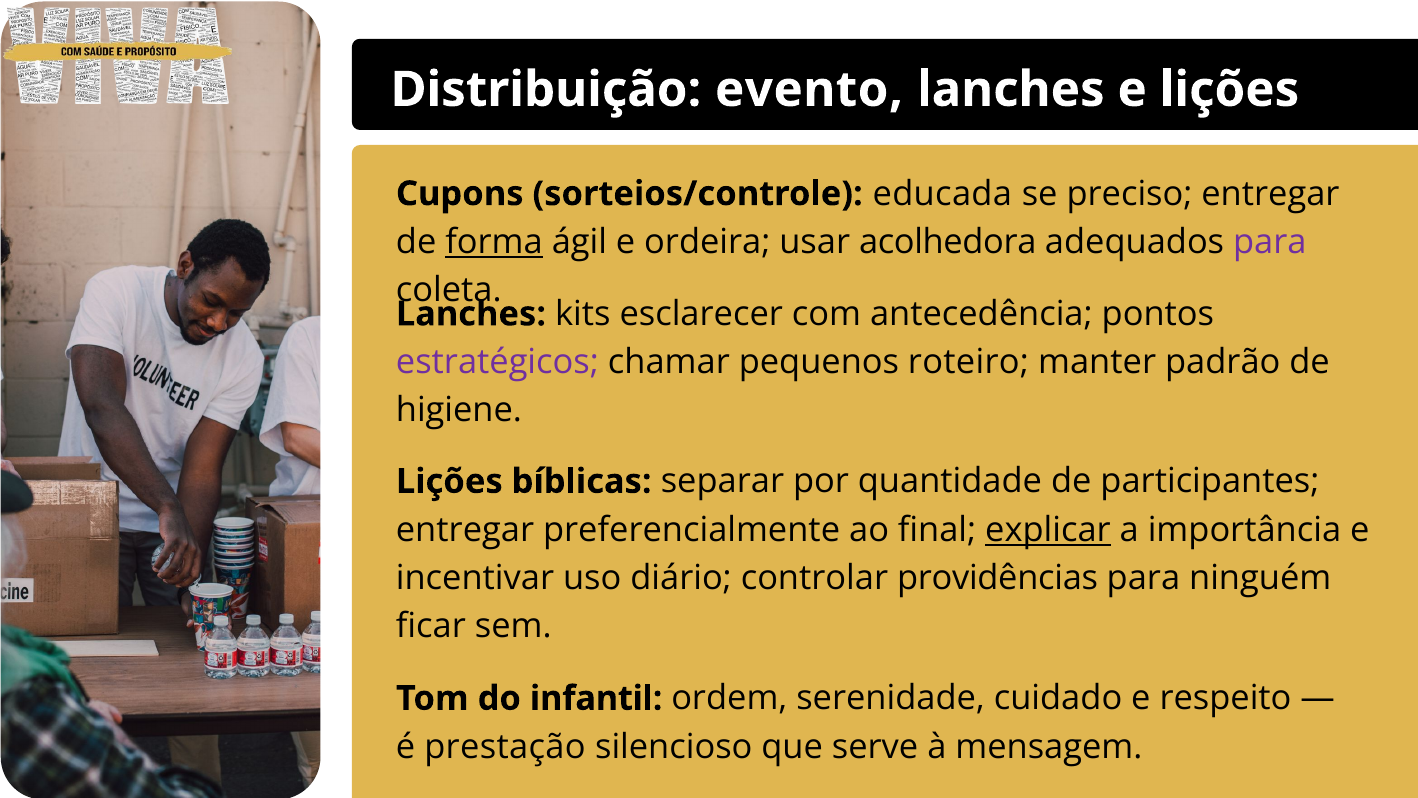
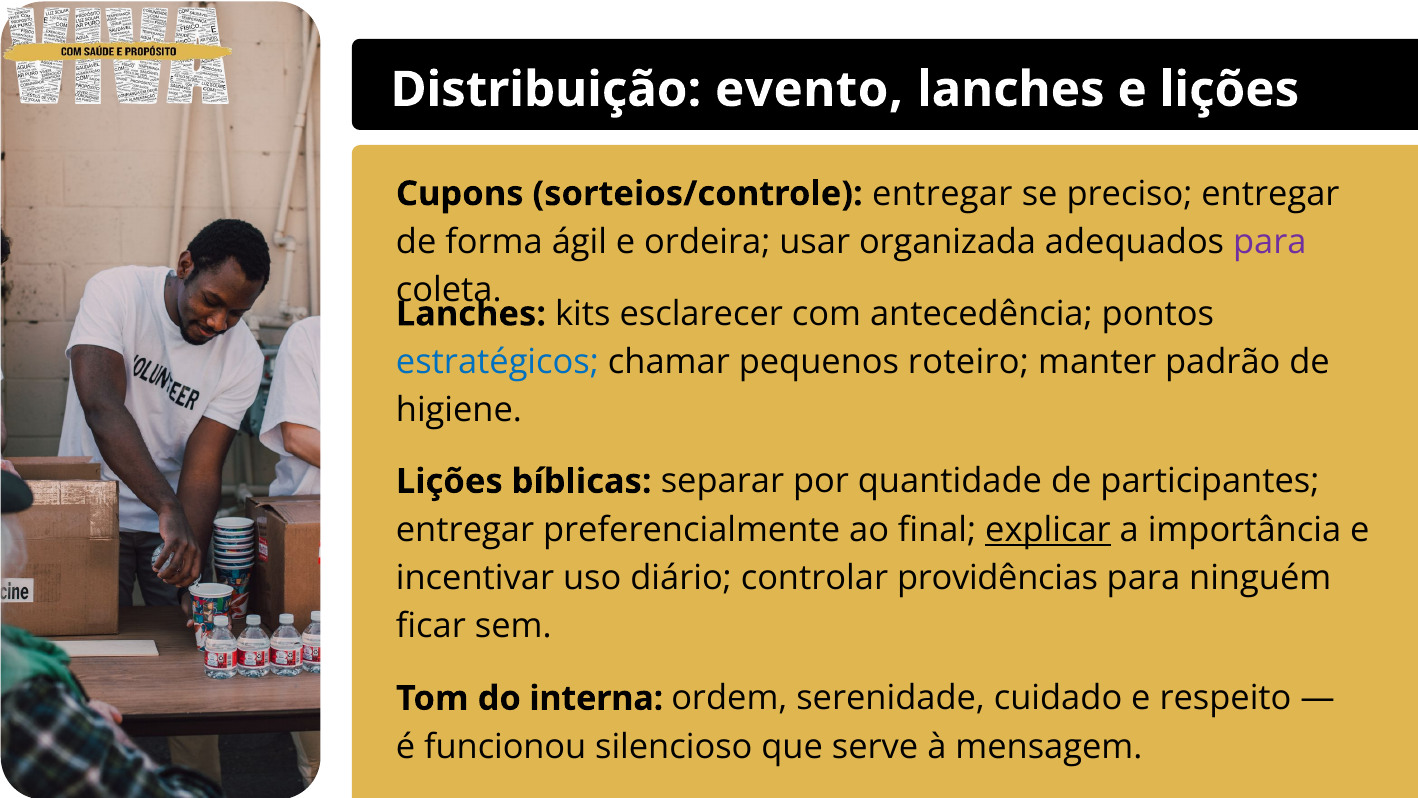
sorteios/controle educada: educada -> entregar
forma underline: present -> none
acolhedora: acolhedora -> organizada
estratégicos colour: purple -> blue
infantil: infantil -> interna
prestação: prestação -> funcionou
